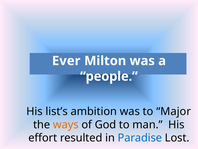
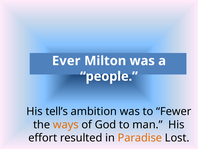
list’s: list’s -> tell’s
Major: Major -> Fewer
Paradise colour: blue -> orange
